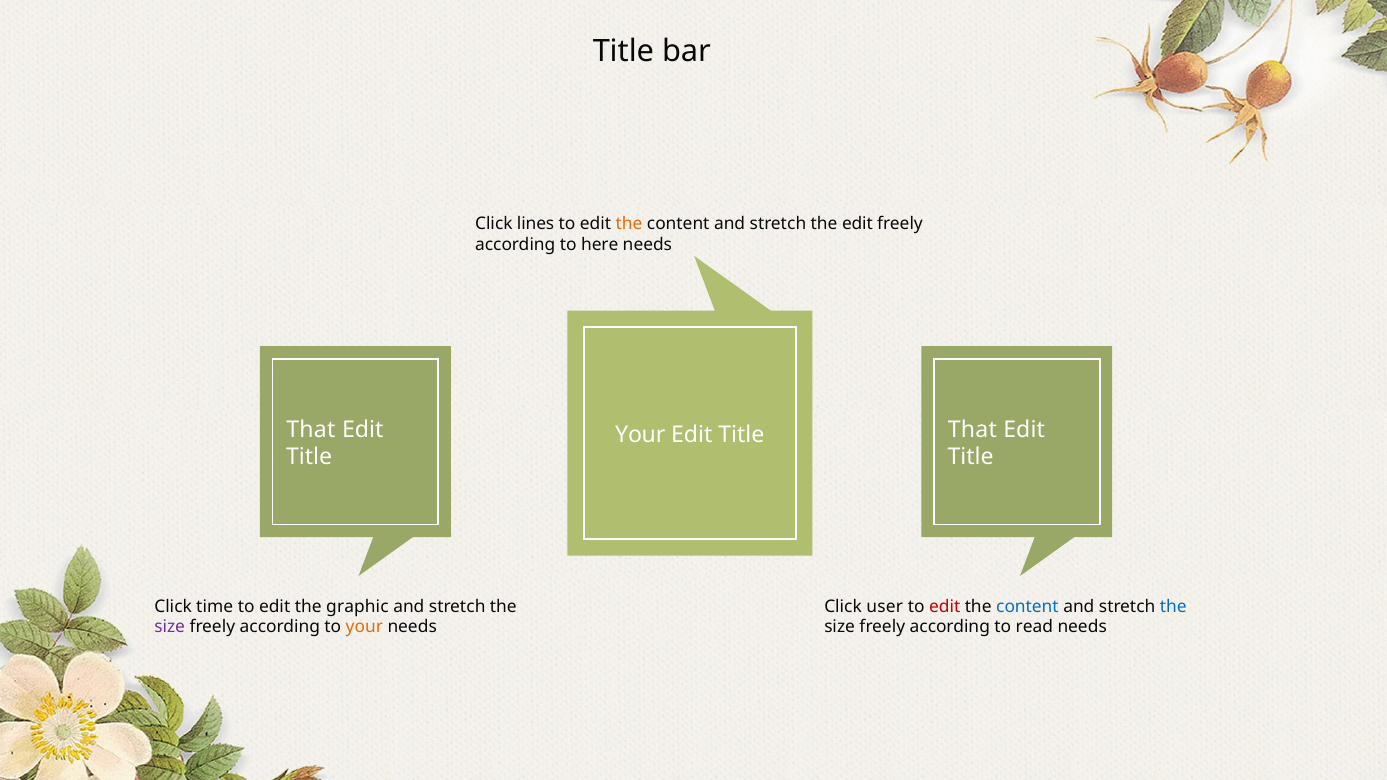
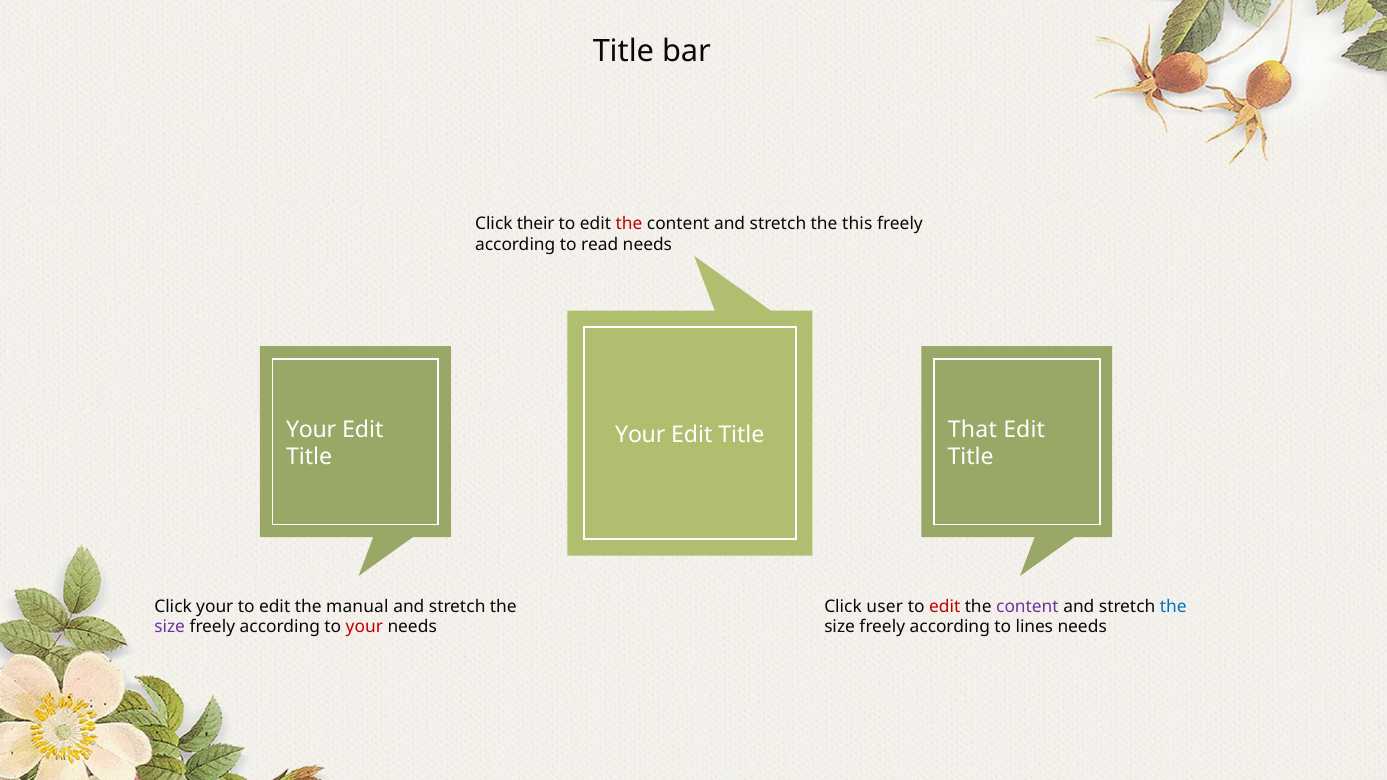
lines: lines -> their
the at (629, 224) colour: orange -> red
the edit: edit -> this
here: here -> read
That at (311, 430): That -> Your
Click time: time -> your
graphic: graphic -> manual
content at (1027, 607) colour: blue -> purple
your at (364, 627) colour: orange -> red
read: read -> lines
